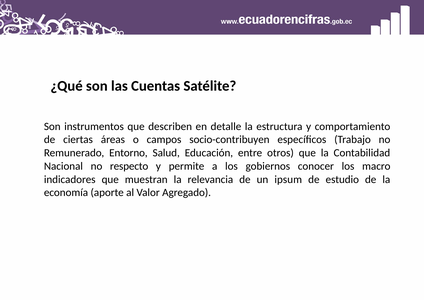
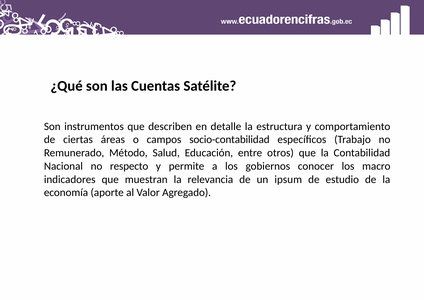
socio-contribuyen: socio-contribuyen -> socio-contabilidad
Entorno: Entorno -> Método
